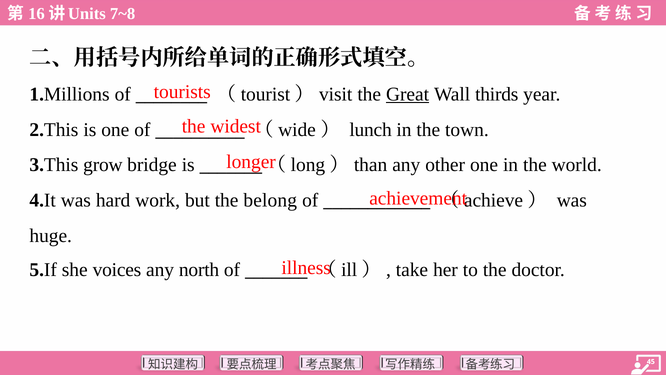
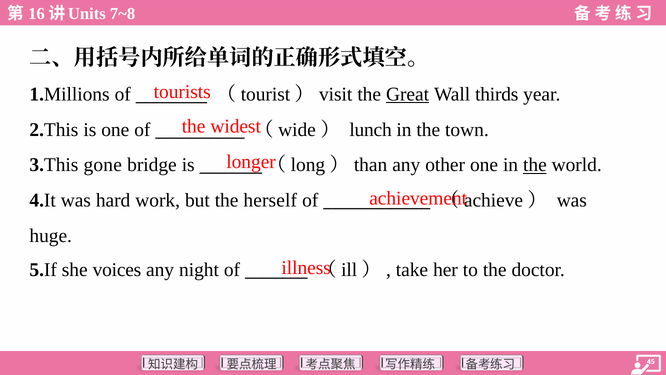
grow: grow -> gone
the at (535, 165) underline: none -> present
belong: belong -> herself
north: north -> night
